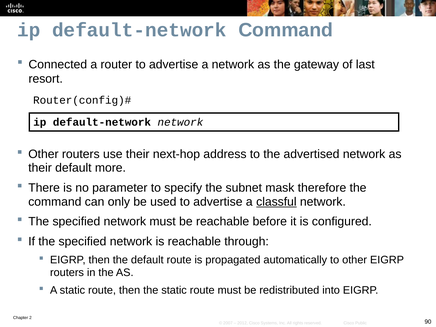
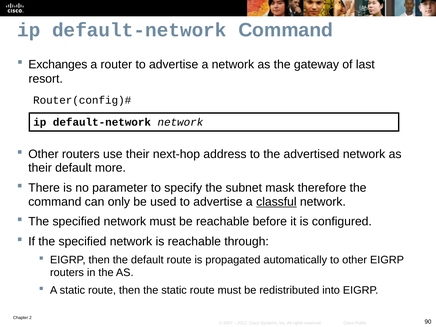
Connected: Connected -> Exchanges
